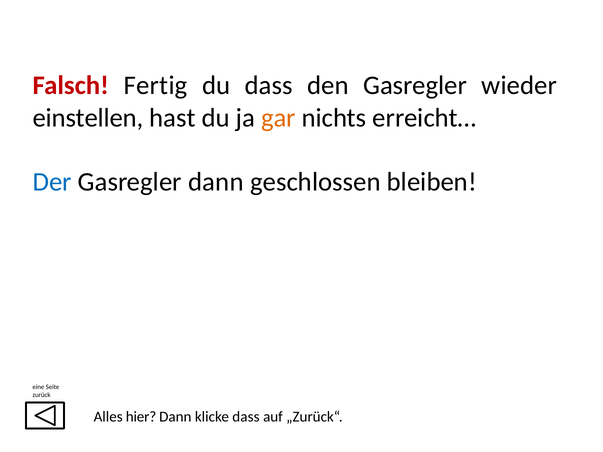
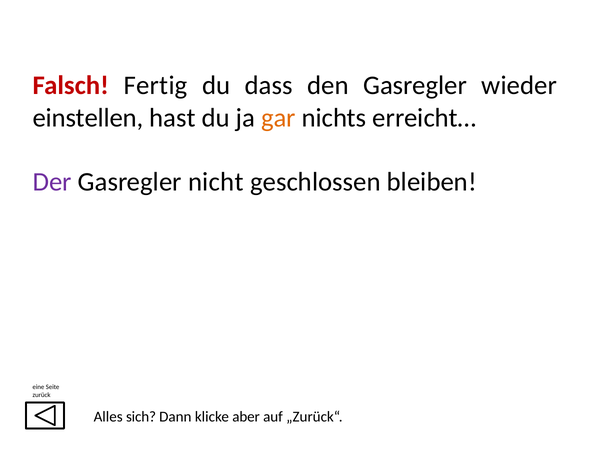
Der colour: blue -> purple
Gasregler dann: dann -> nicht
hier: hier -> sich
klicke dass: dass -> aber
